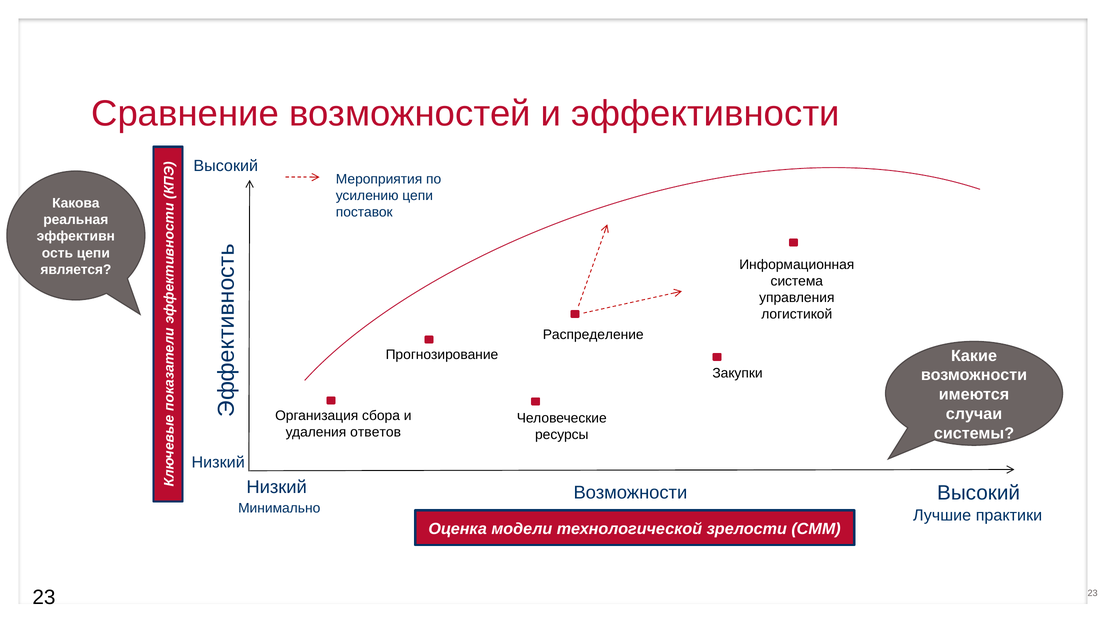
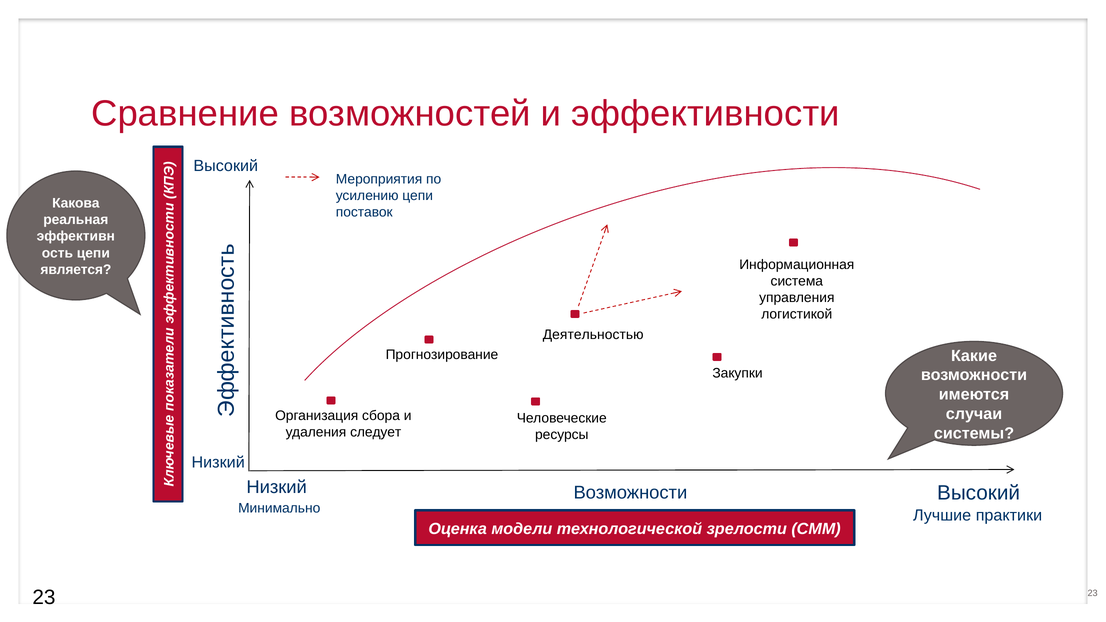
Распределение: Распределение -> Деятельностью
ответов: ответов -> следует
